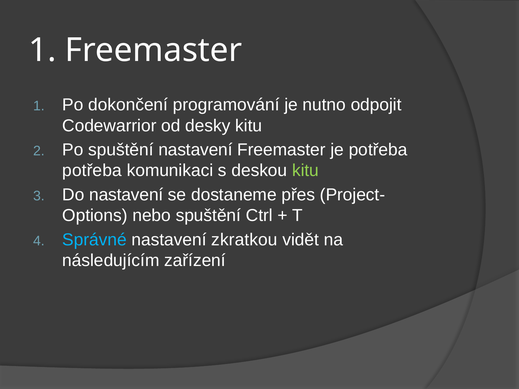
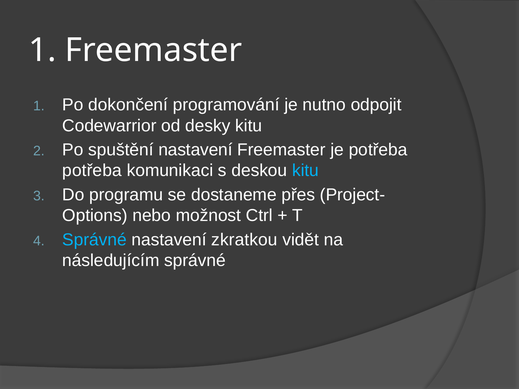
kitu at (305, 171) colour: light green -> light blue
Do nastavení: nastavení -> programu
nebo spuštění: spuštění -> možnost
následujícím zařízení: zařízení -> správné
